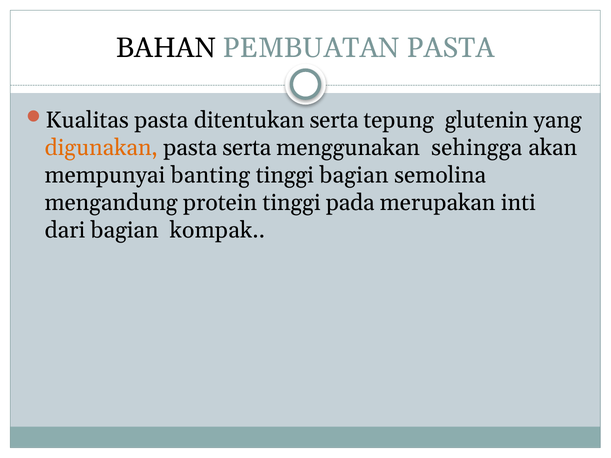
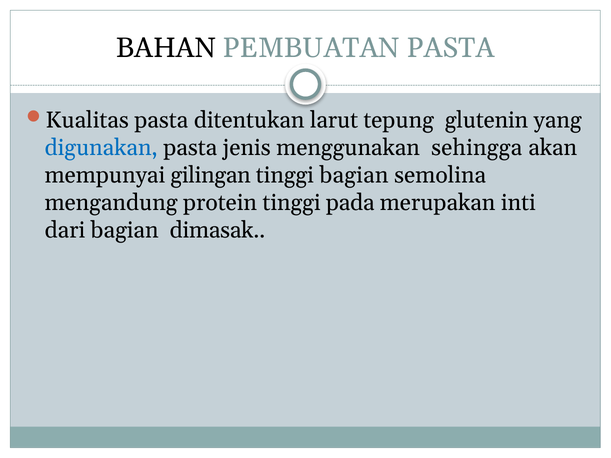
ditentukan serta: serta -> larut
digunakan colour: orange -> blue
pasta serta: serta -> jenis
banting: banting -> gilingan
kompak: kompak -> dimasak
